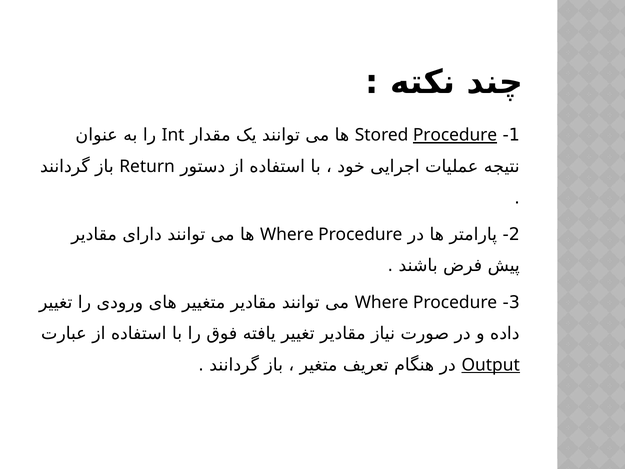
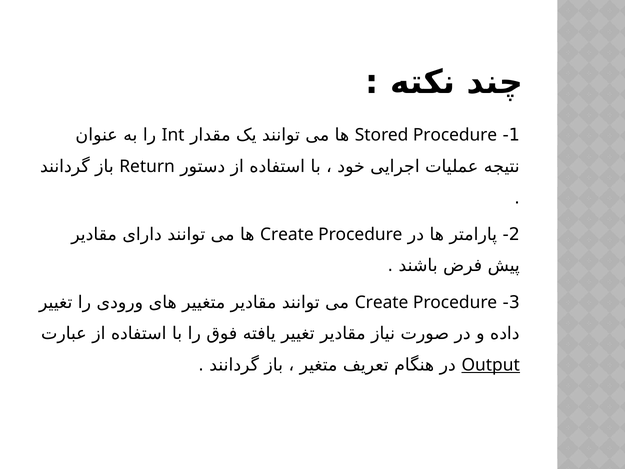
Procedure at (455, 135) underline: present -> none
Where at (287, 234): Where -> Create
Where at (382, 302): Where -> Create
